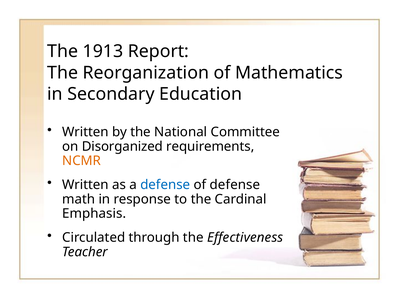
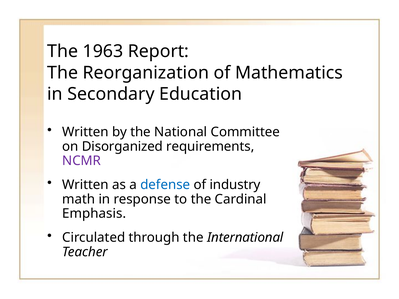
1913: 1913 -> 1963
NCMR colour: orange -> purple
of defense: defense -> industry
Effectiveness: Effectiveness -> International
